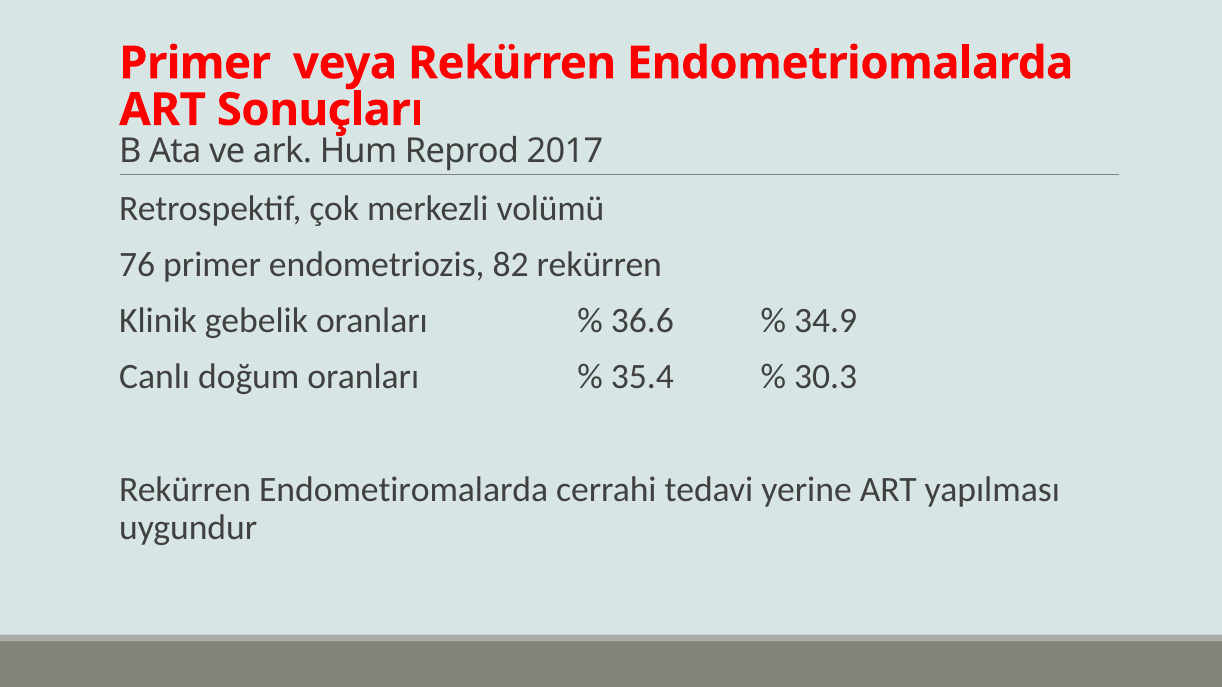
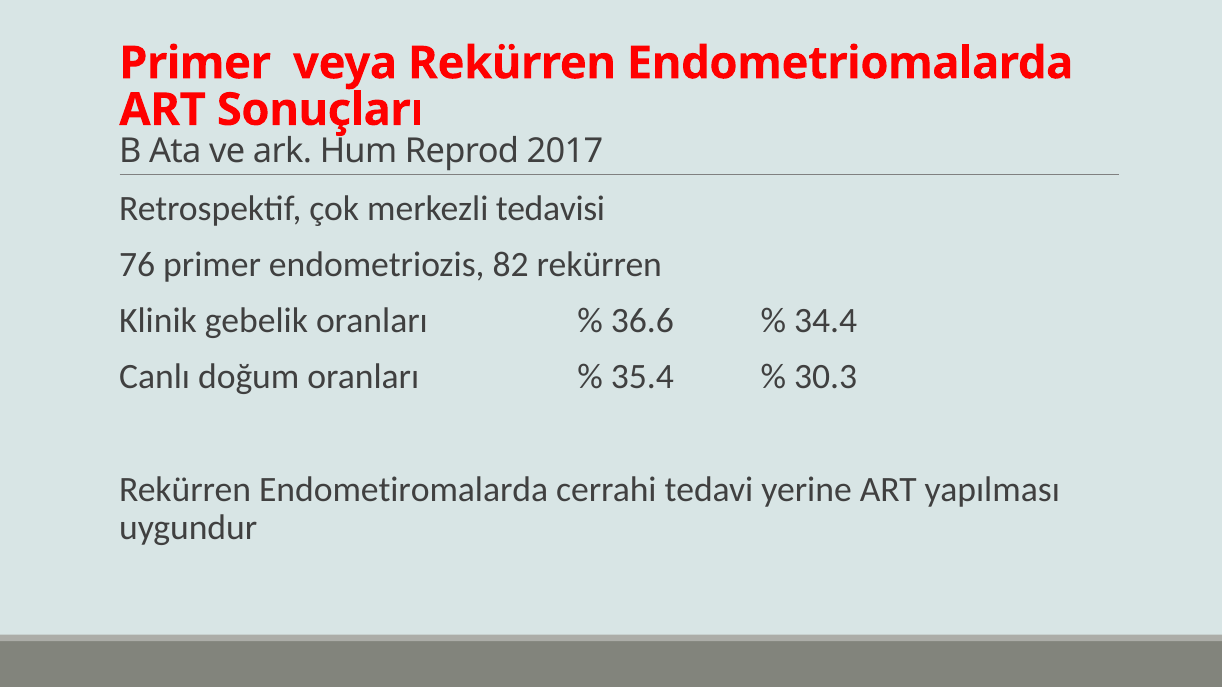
volümü: volümü -> tedavisi
34.9: 34.9 -> 34.4
